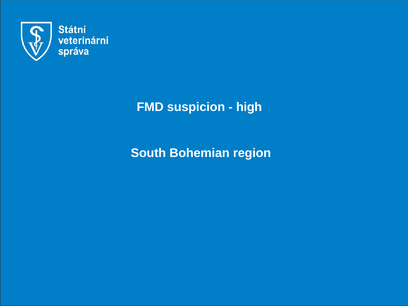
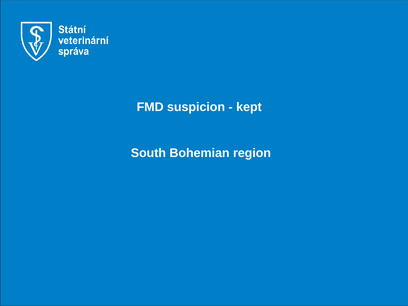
high: high -> kept
